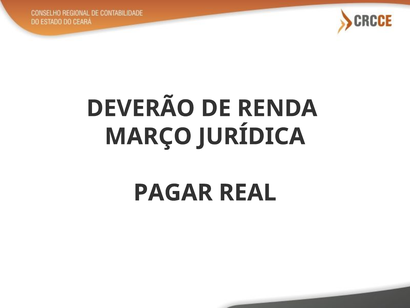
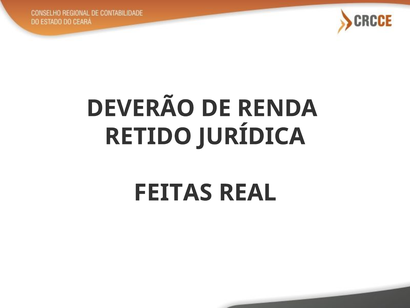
MARÇO: MARÇO -> RETIDO
PAGAR: PAGAR -> FEITAS
